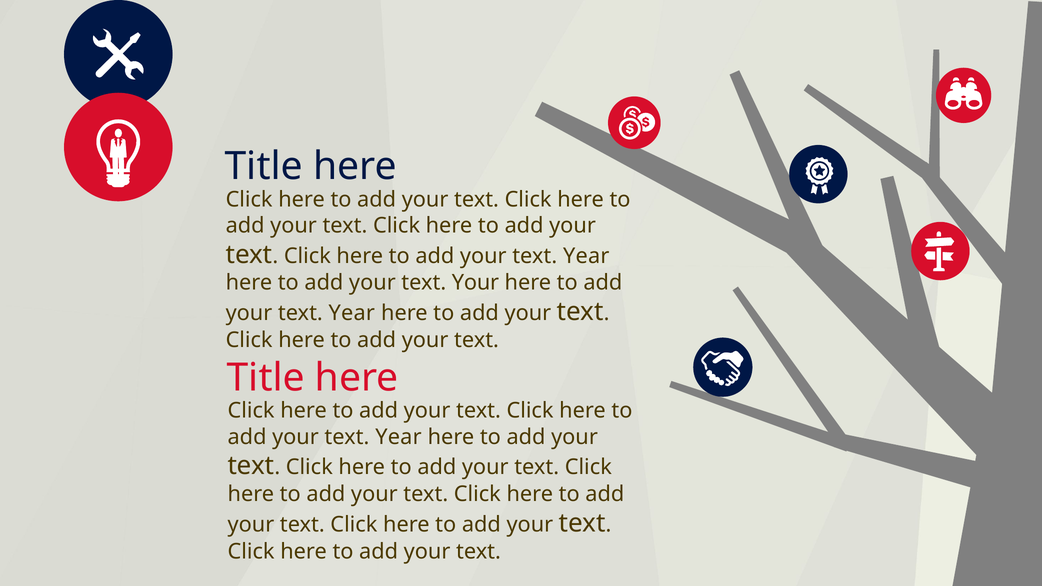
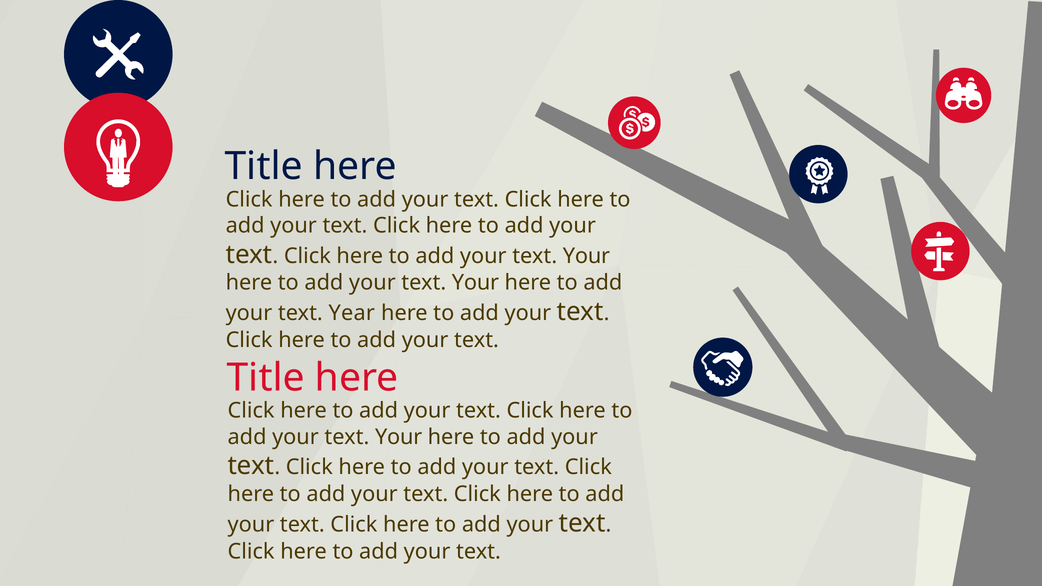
Year at (586, 256): Year -> Your
Year at (398, 437): Year -> Your
